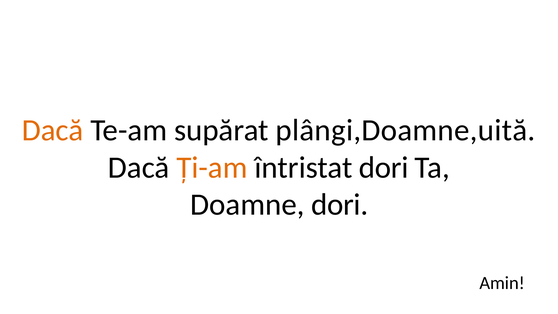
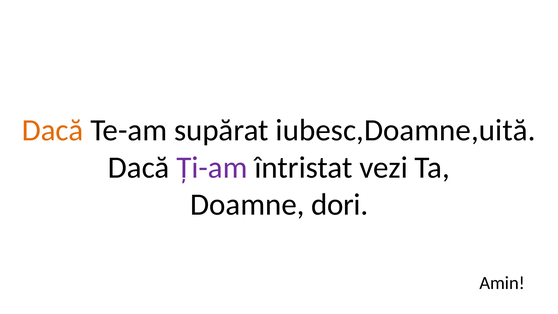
plângi,Doamne,uită: plângi,Doamne,uită -> iubesc,Doamne,uită
Ți-am colour: orange -> purple
întristat dori: dori -> vezi
